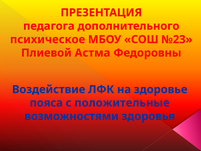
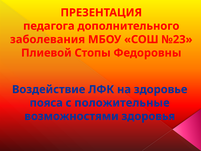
психическое: психическое -> заболевания
Астма: Астма -> Стопы
